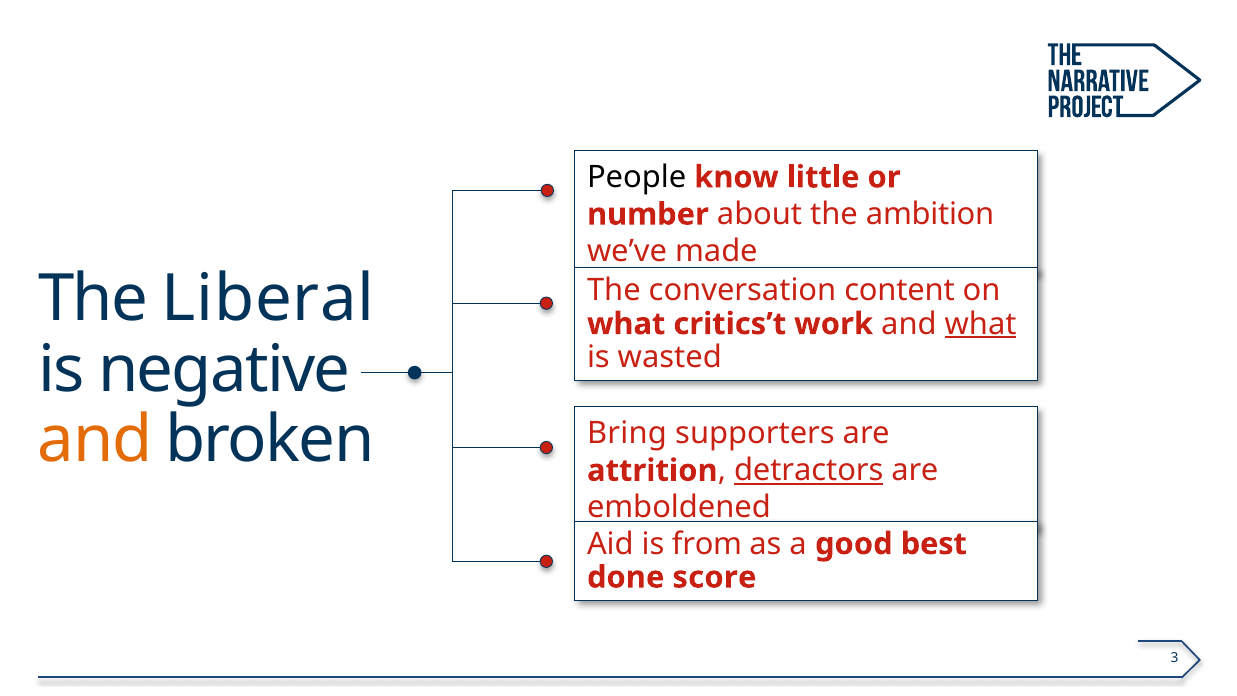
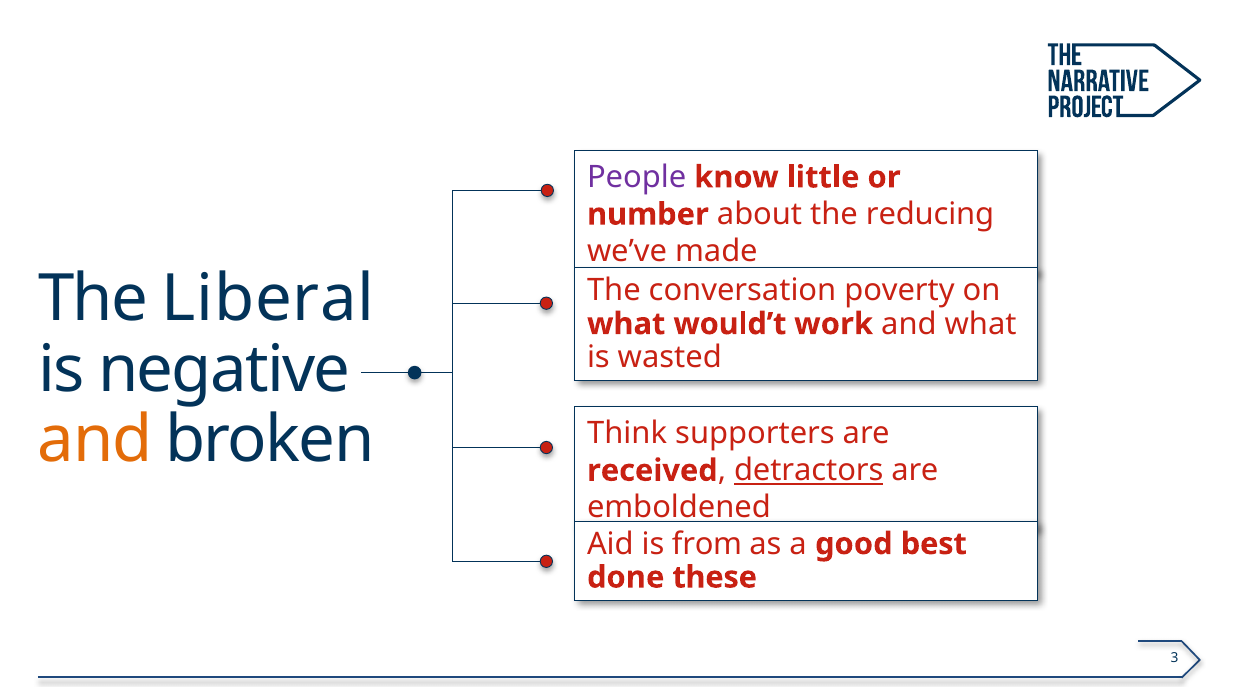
People colour: black -> purple
ambition: ambition -> reducing
content: content -> poverty
critics’t: critics’t -> would’t
what at (981, 324) underline: present -> none
Bring: Bring -> Think
attrition: attrition -> received
score: score -> these
